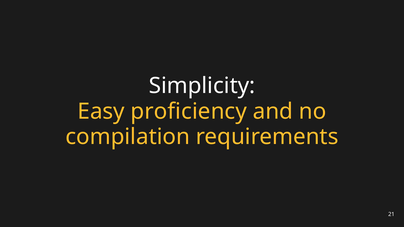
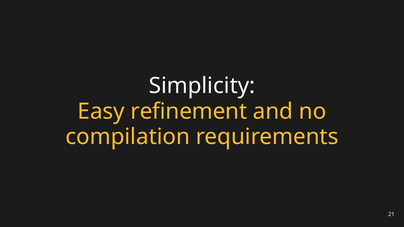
proficiency: proficiency -> refinement
